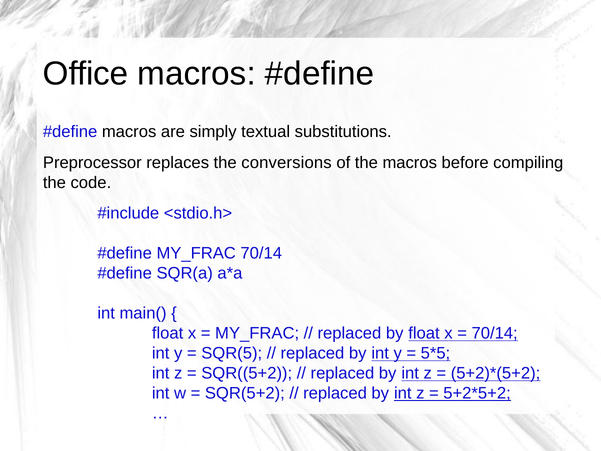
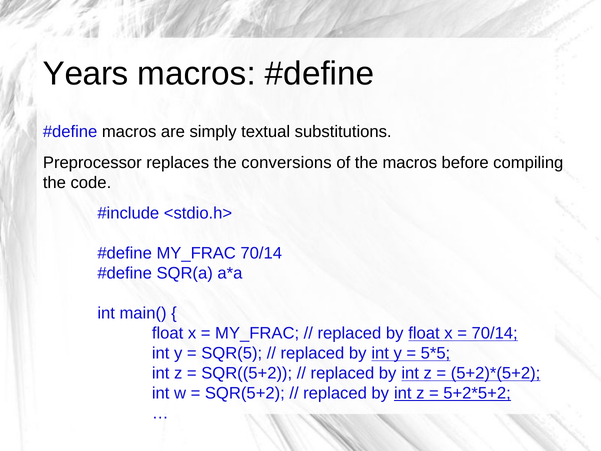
Office: Office -> Years
